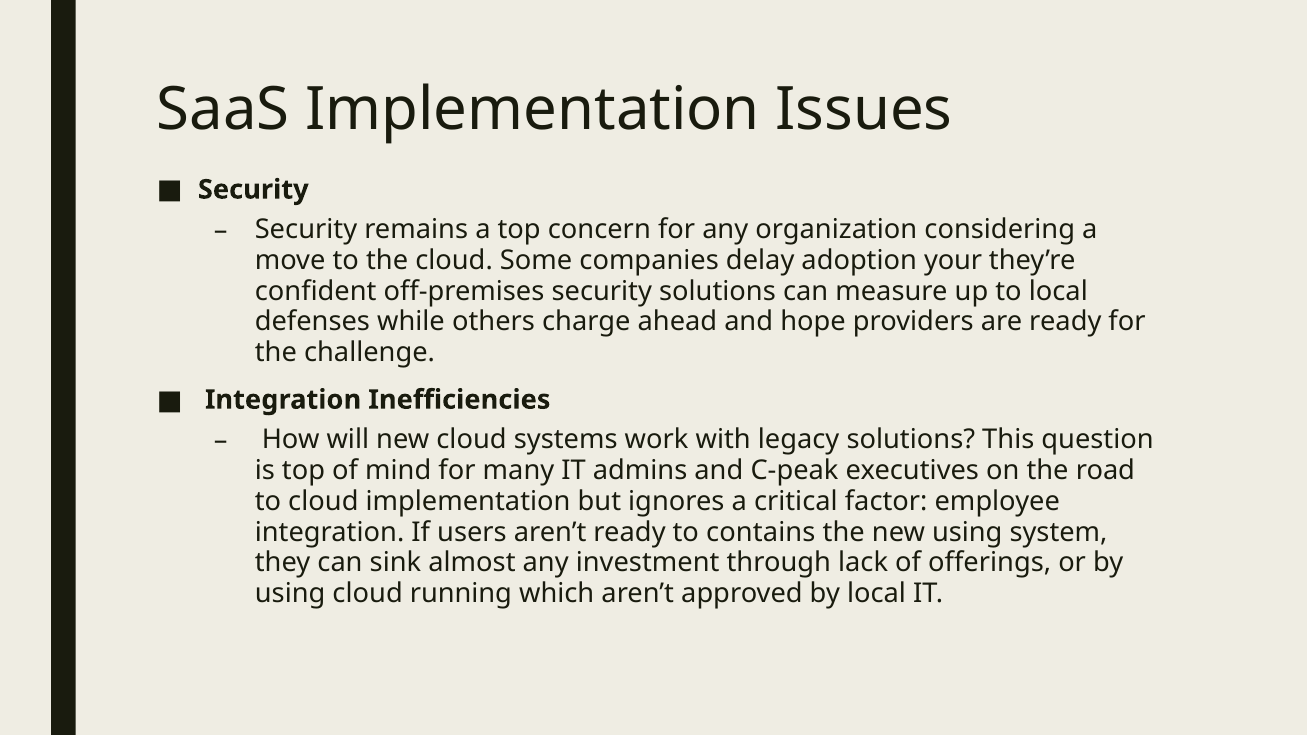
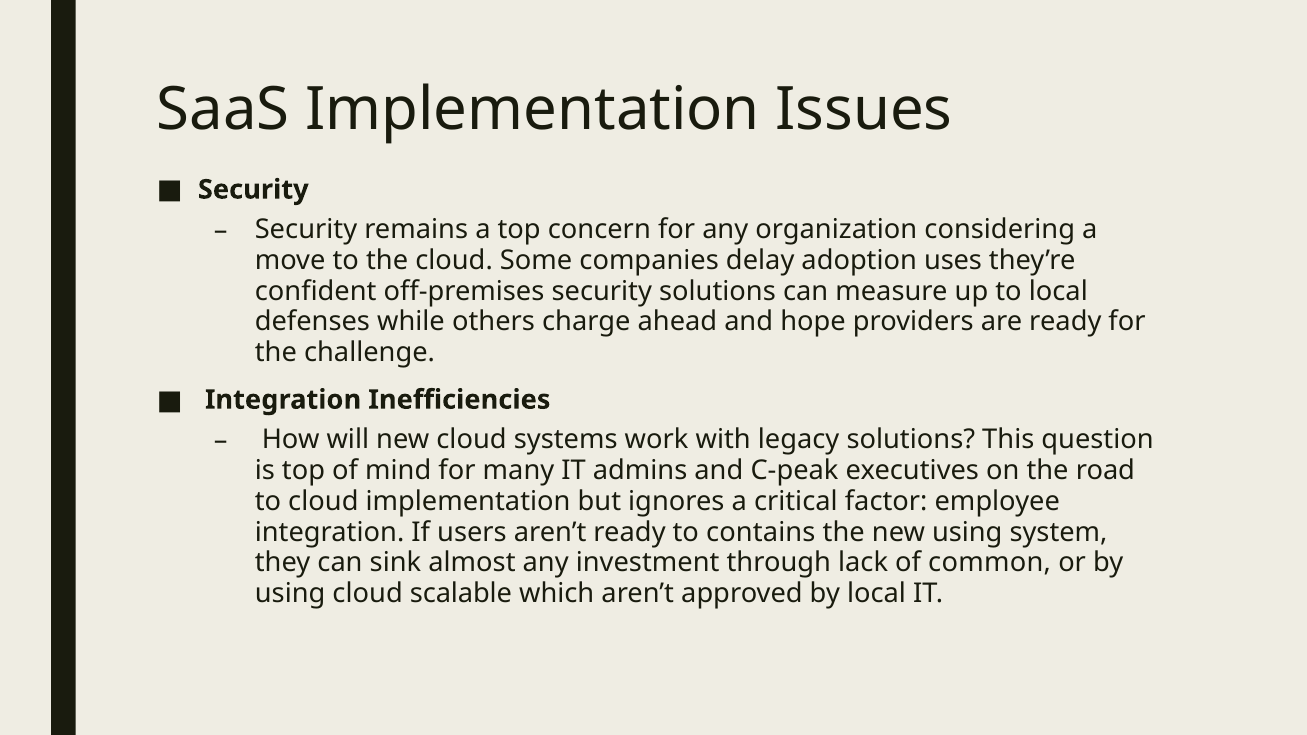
your: your -> uses
offerings: offerings -> common
running: running -> scalable
